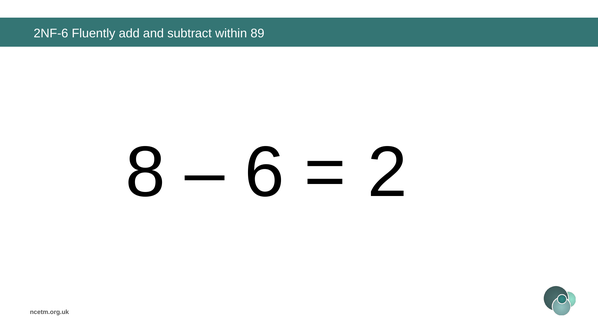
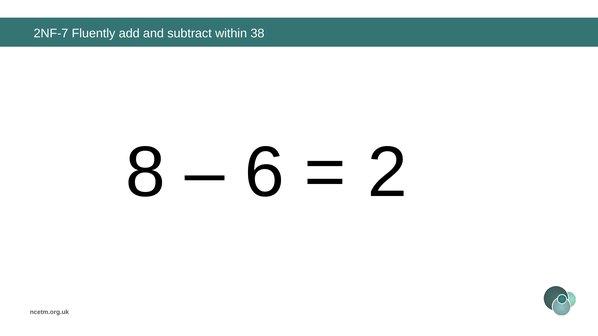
2NF-6: 2NF-6 -> 2NF-7
89: 89 -> 38
